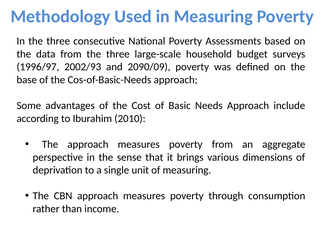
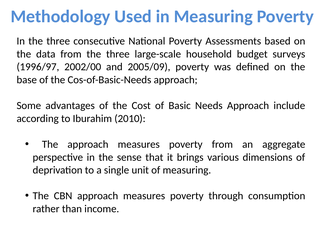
2002/93: 2002/93 -> 2002/00
2090/09: 2090/09 -> 2005/09
